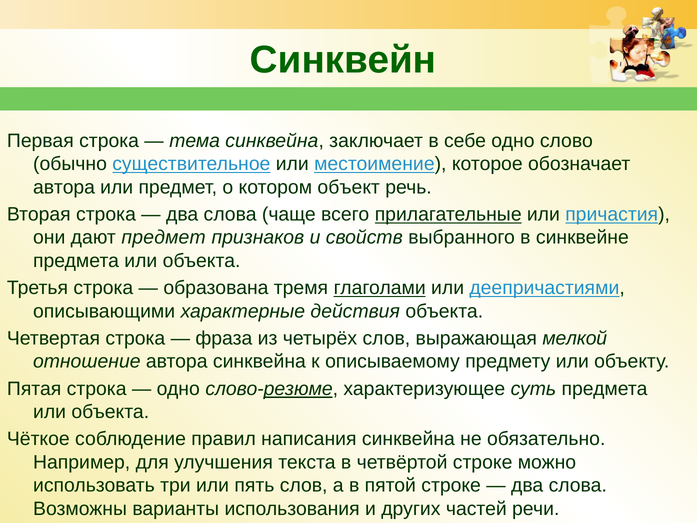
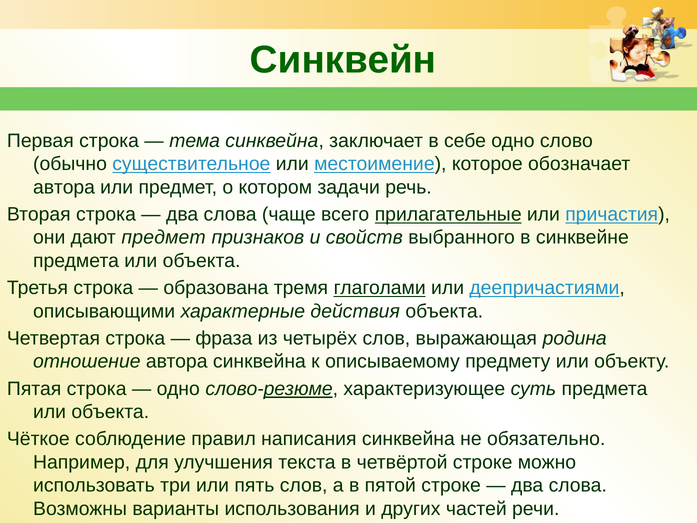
объект: объект -> задачи
мелкой: мелкой -> родина
